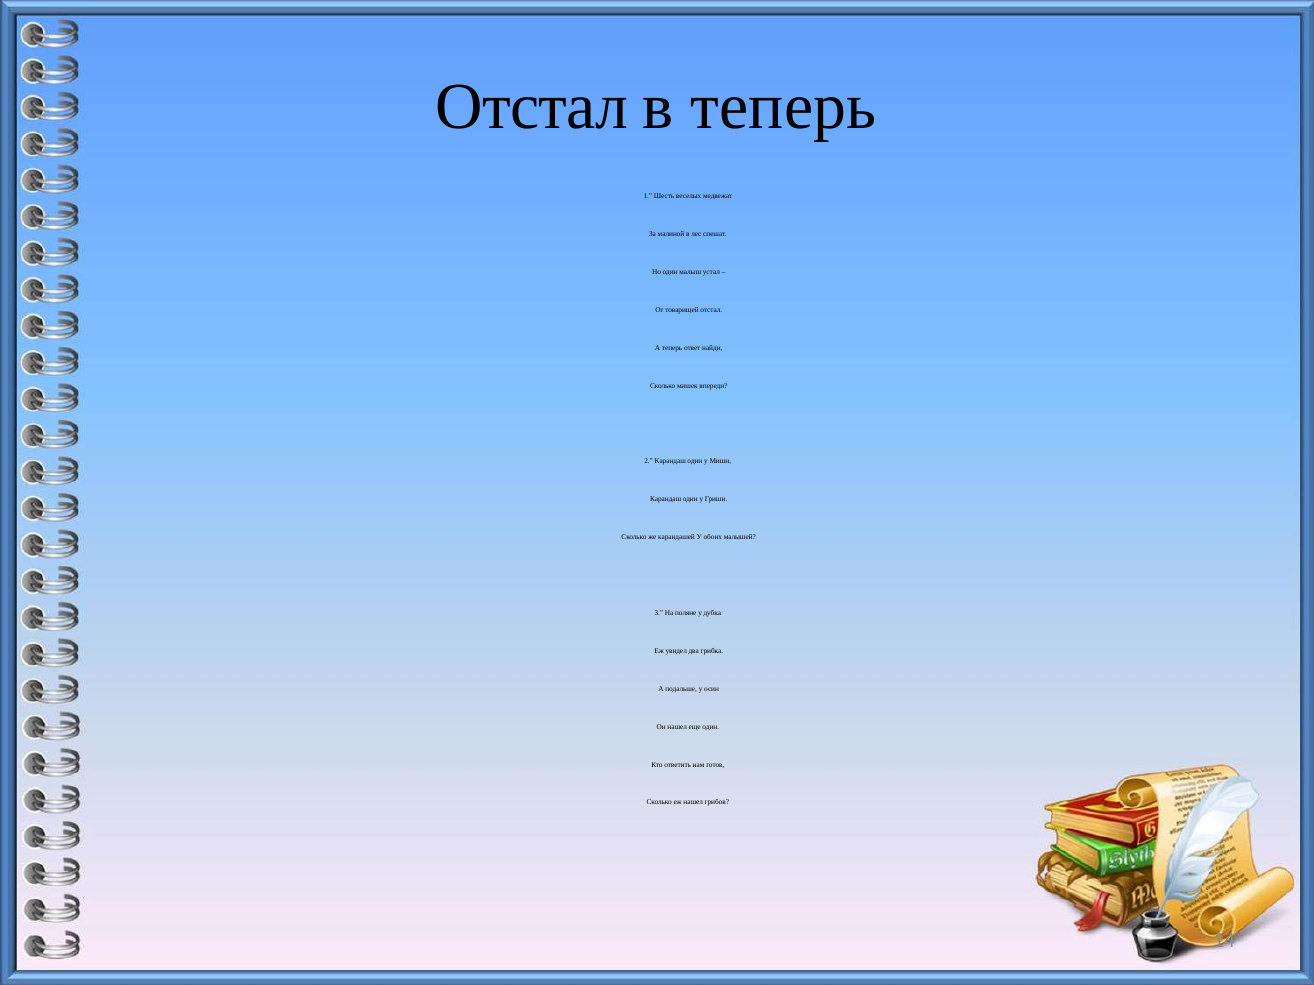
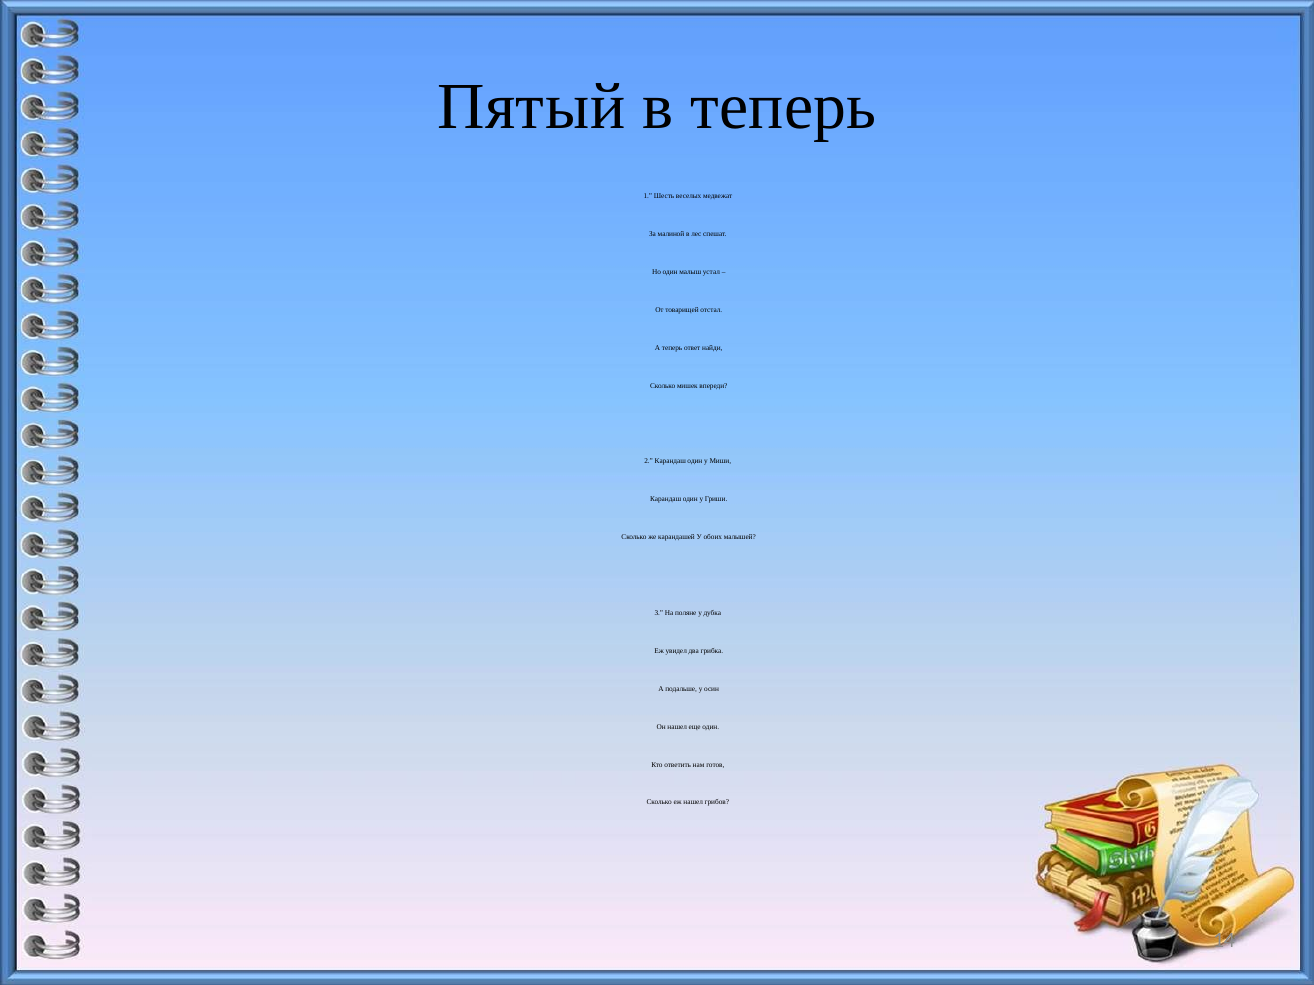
Отстал at (532, 106): Отстал -> Пятый
